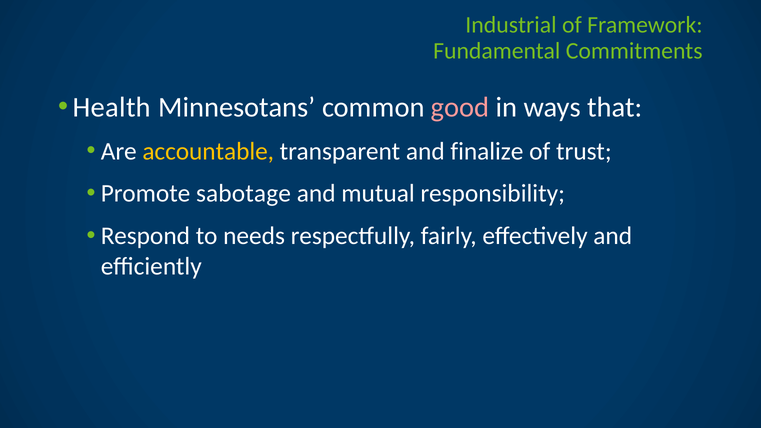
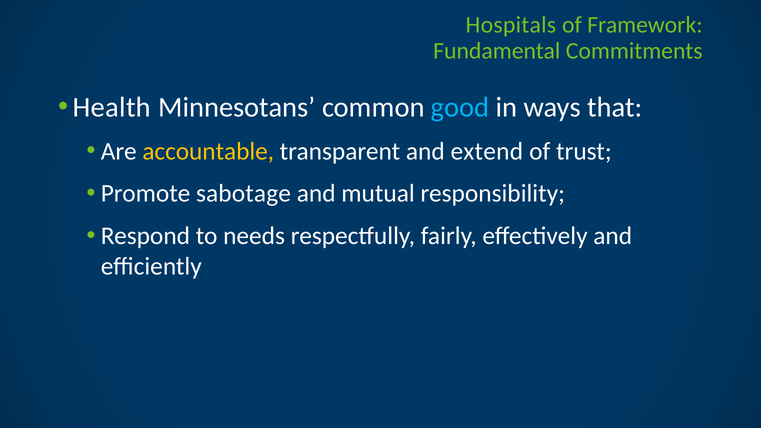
Industrial: Industrial -> Hospitals
good colour: pink -> light blue
finalize: finalize -> extend
